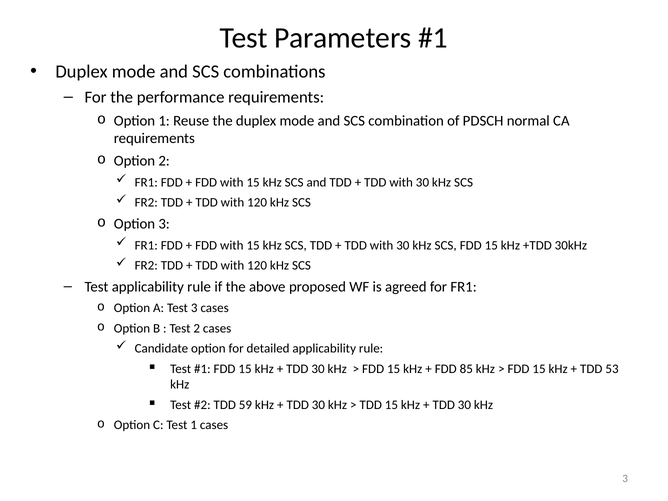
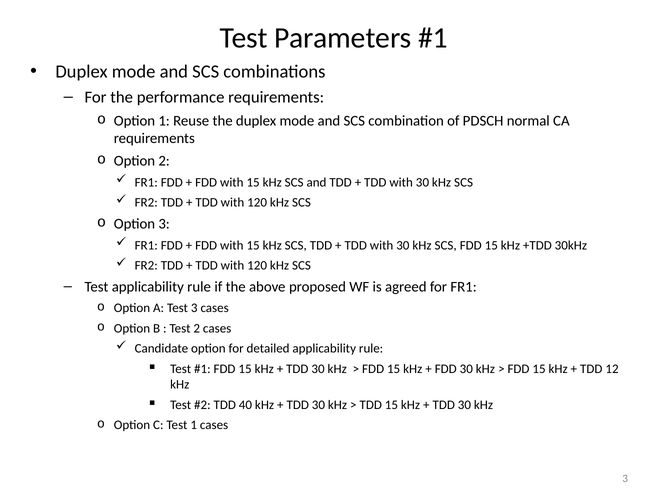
FDD 85: 85 -> 30
53: 53 -> 12
59: 59 -> 40
